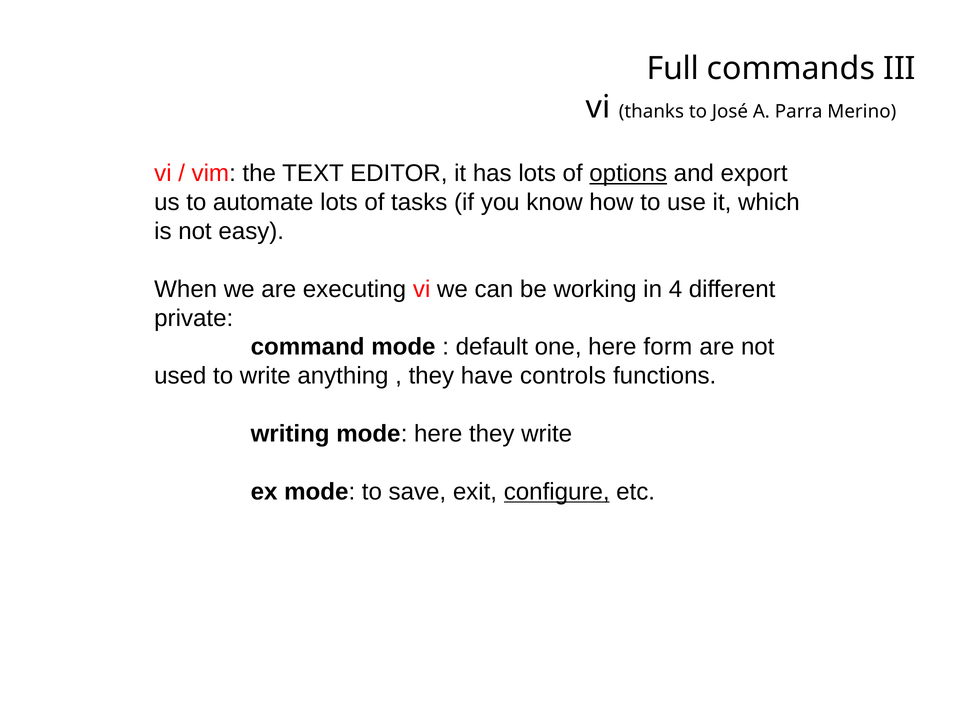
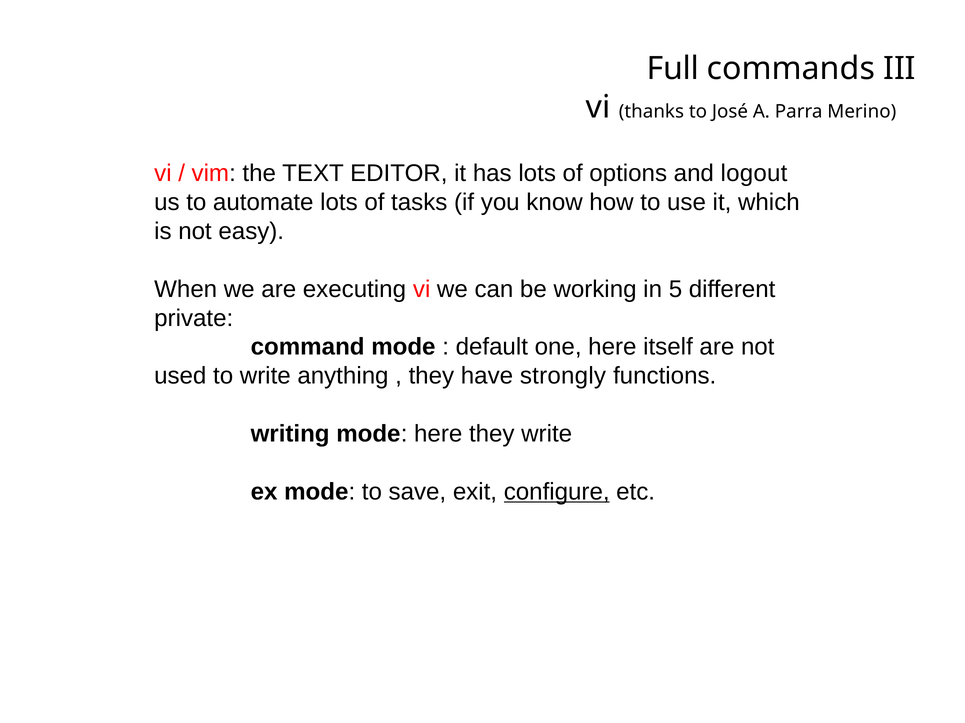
options underline: present -> none
export: export -> logout
4: 4 -> 5
form: form -> itself
controls: controls -> strongly
